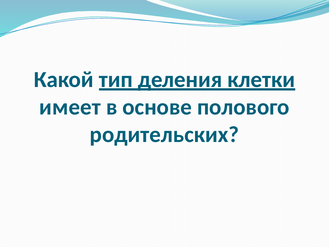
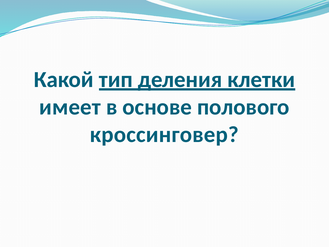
родительских: родительских -> кроссинговер
